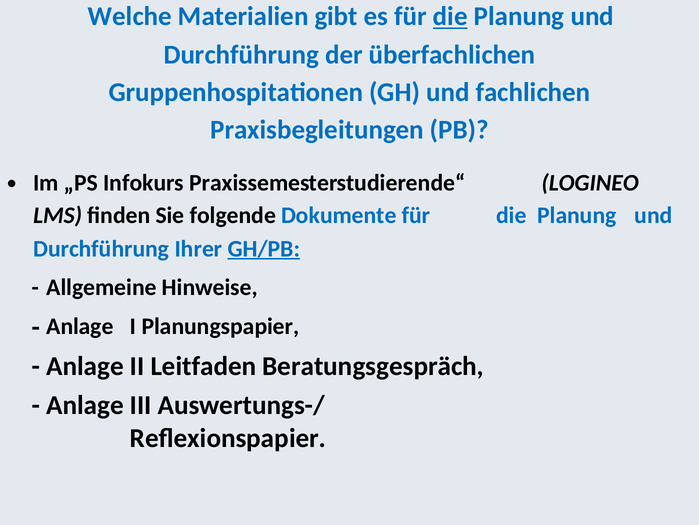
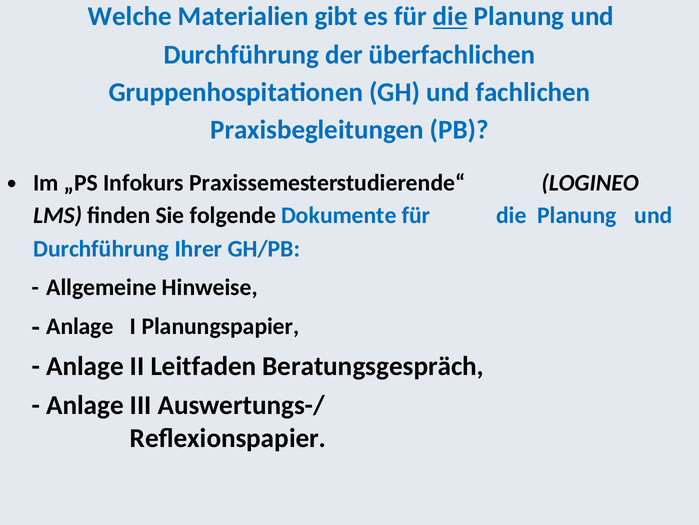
GH/PB underline: present -> none
